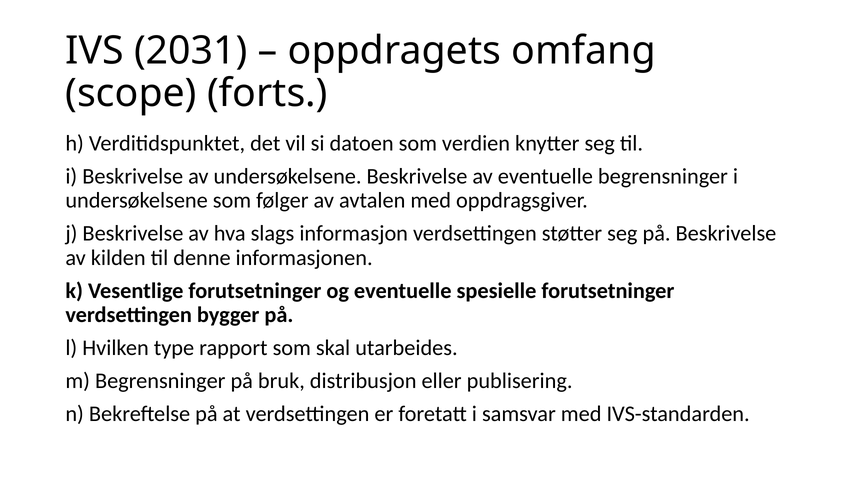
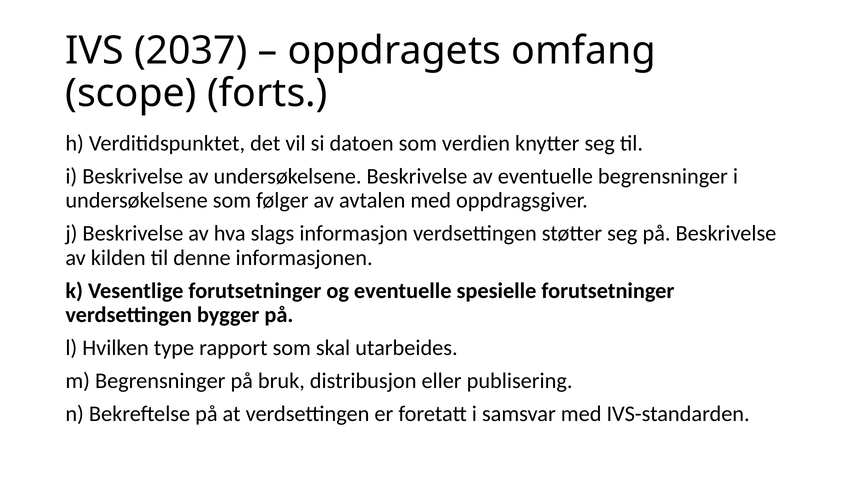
2031: 2031 -> 2037
